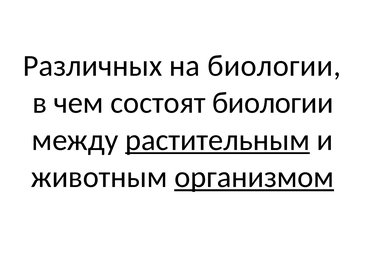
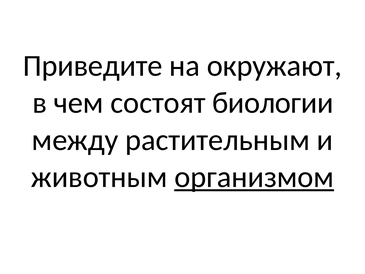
Различных: Различных -> Приведите
на биологии: биологии -> окружают
растительным underline: present -> none
